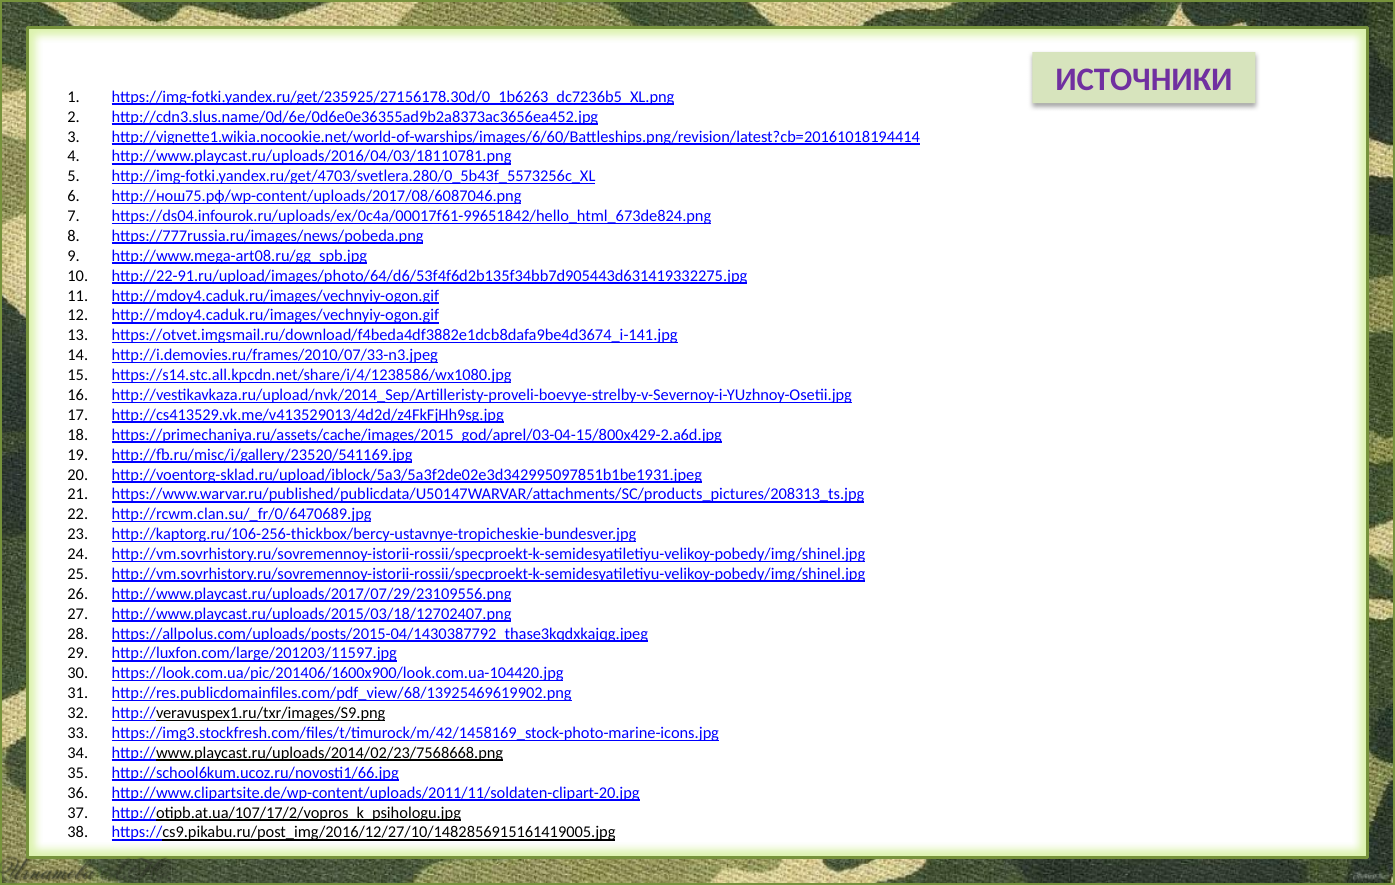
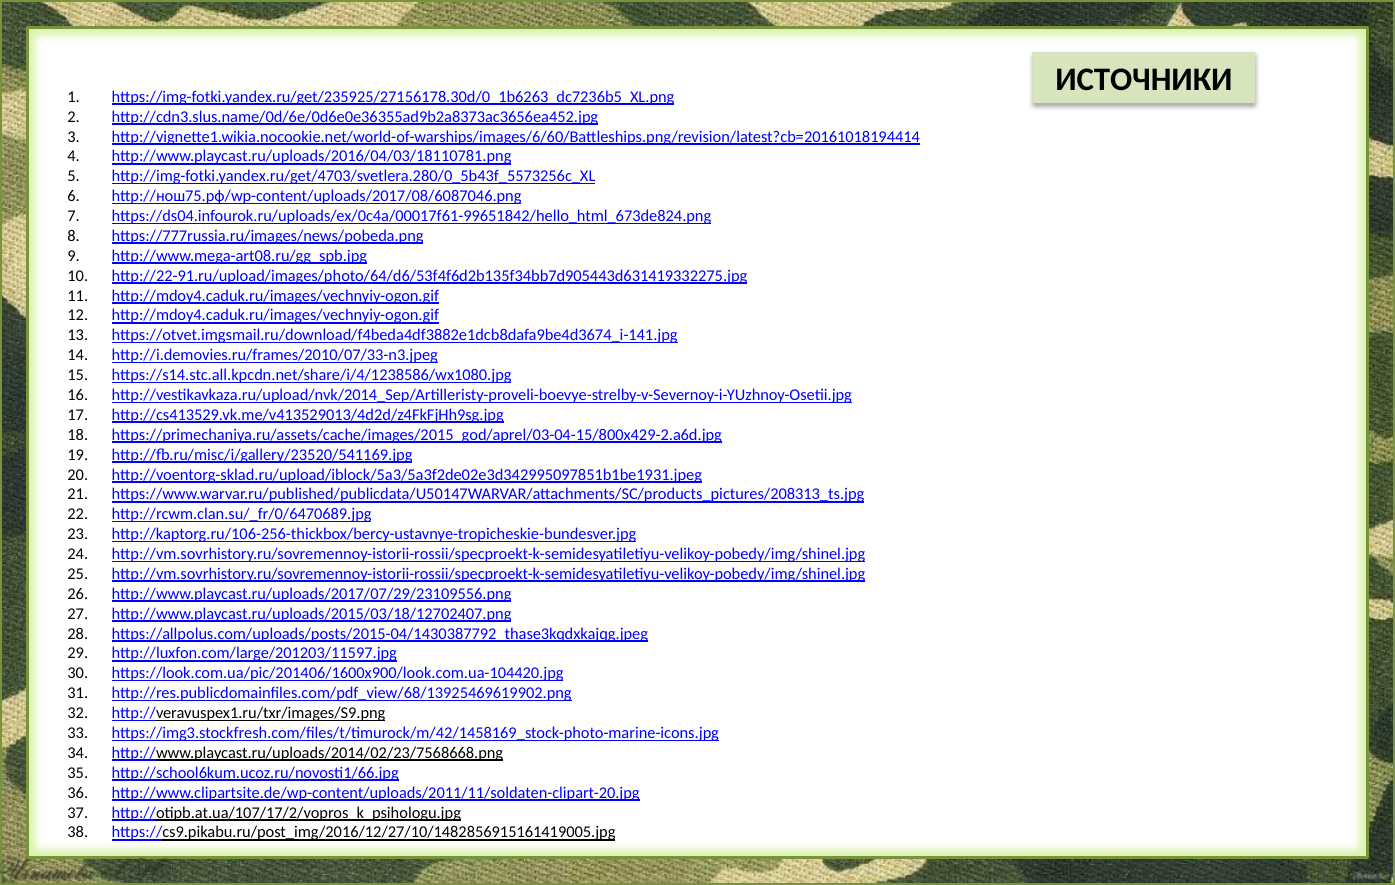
ИСТОЧНИКИ colour: purple -> black
